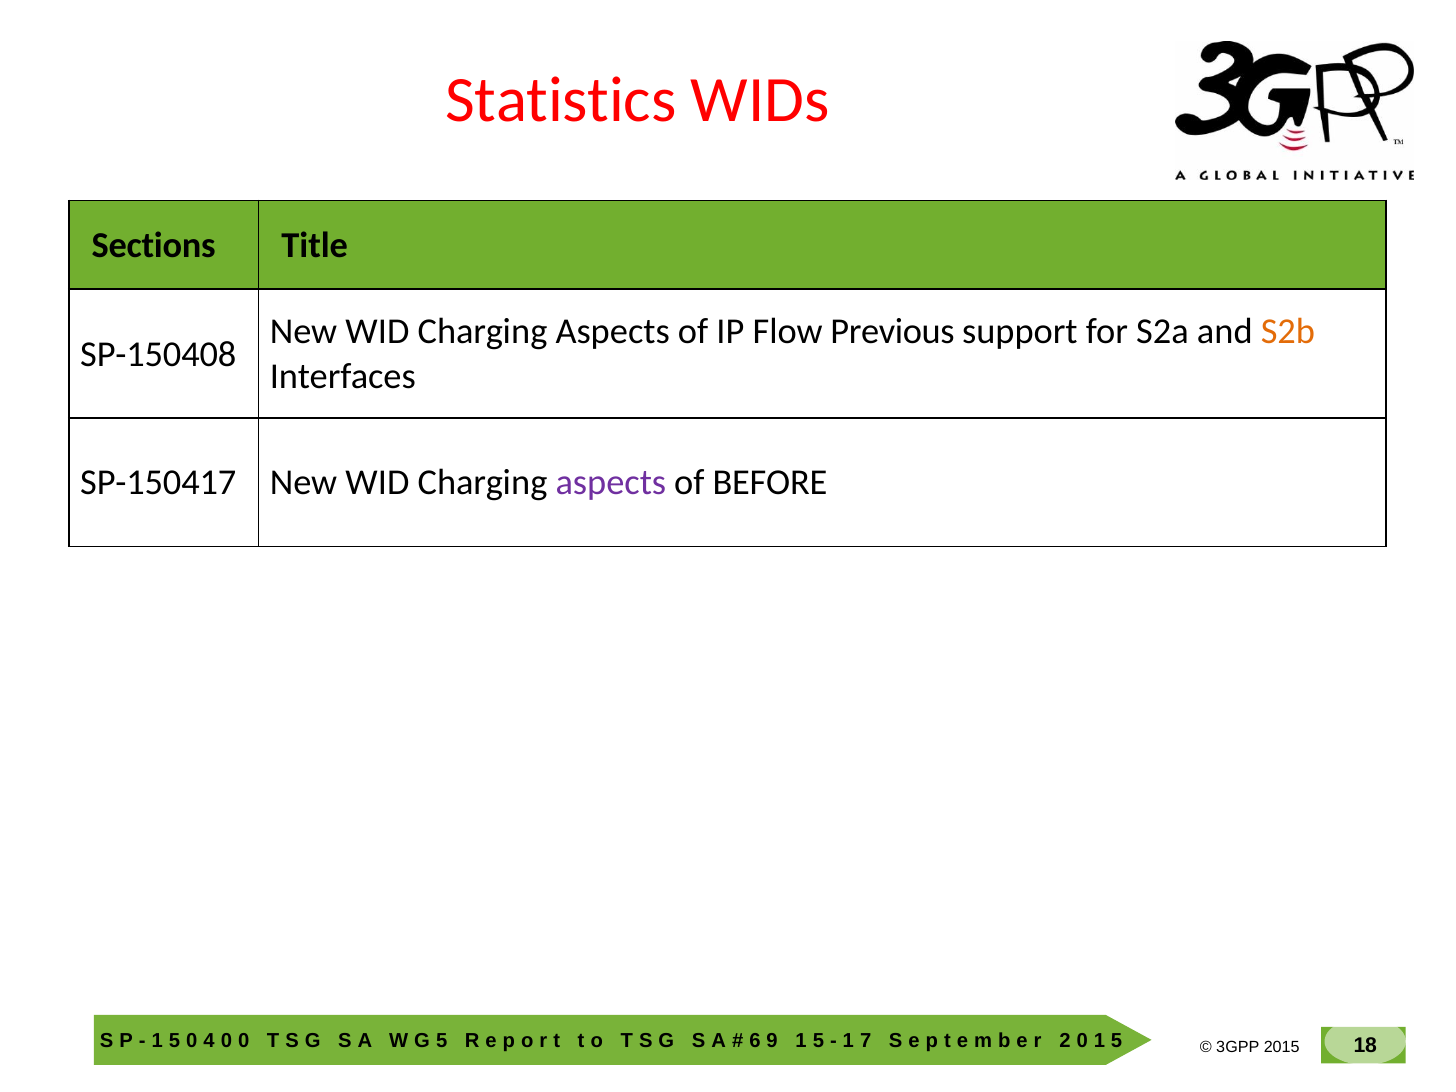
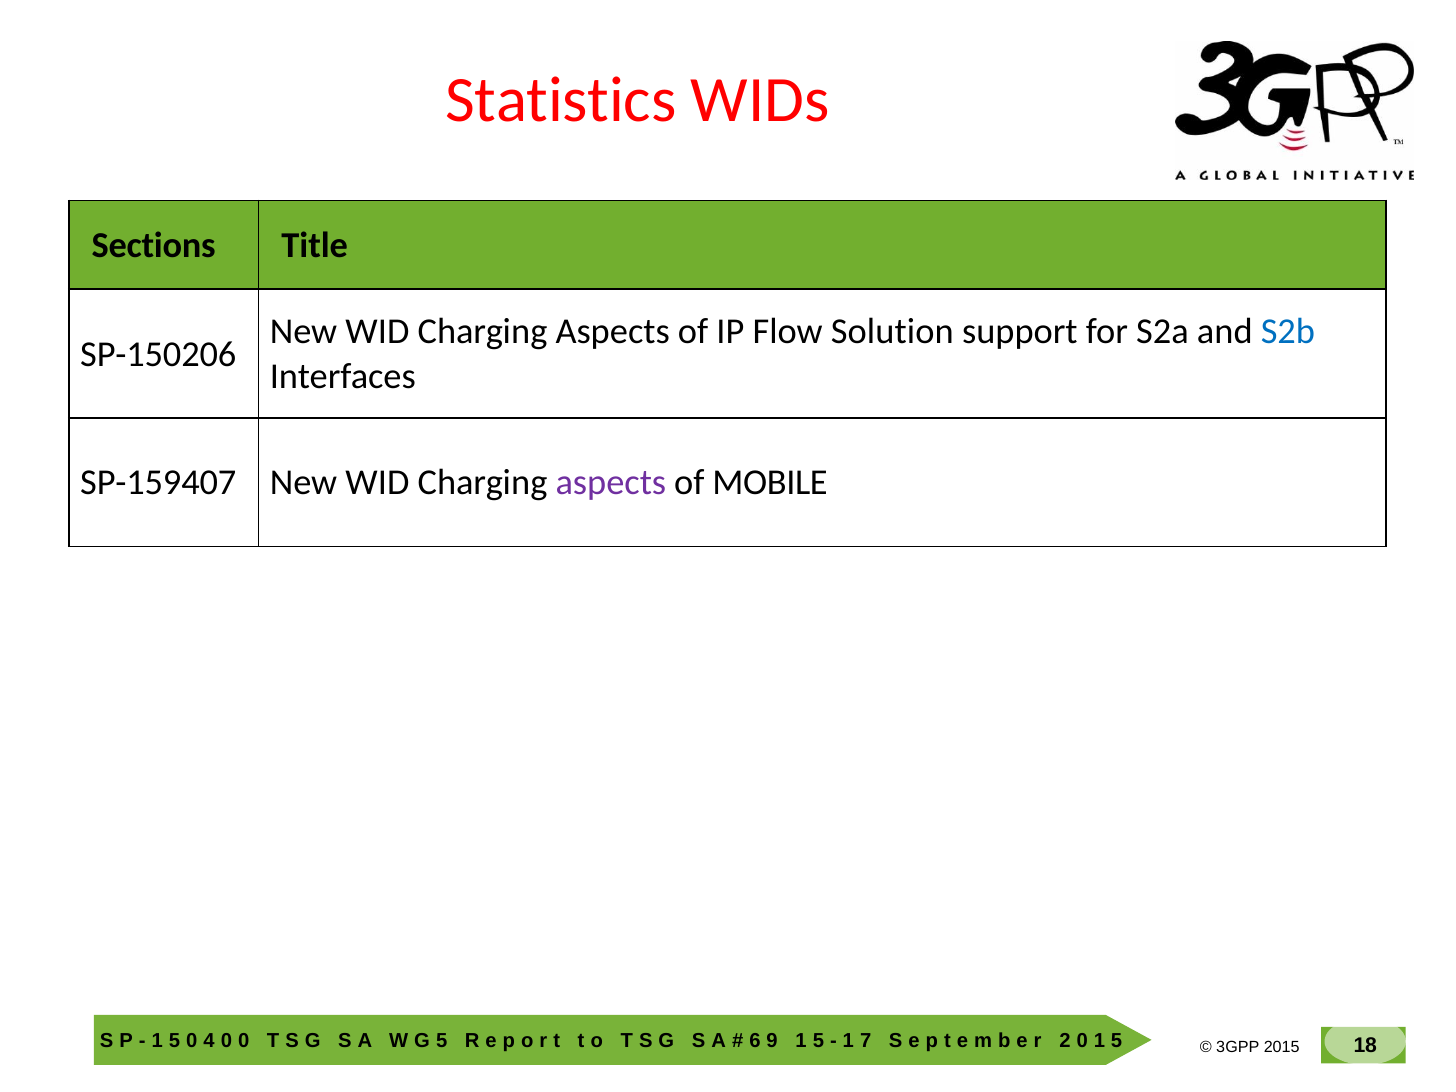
Previous: Previous -> Solution
S2b colour: orange -> blue
SP-150408: SP-150408 -> SP-150206
SP-150417: SP-150417 -> SP-159407
BEFORE: BEFORE -> MOBILE
